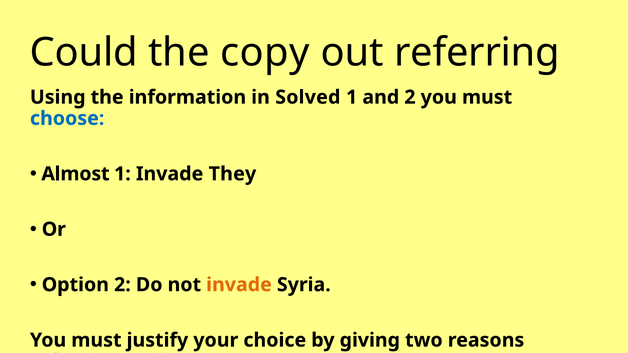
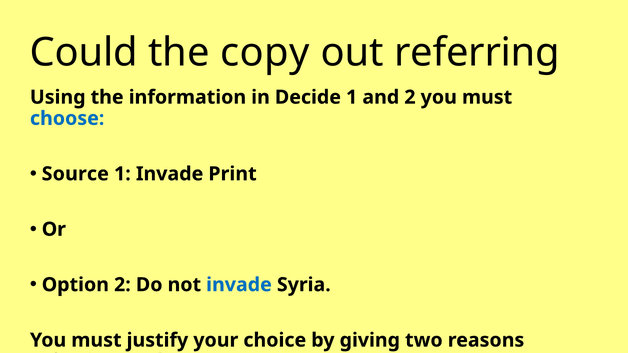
Solved: Solved -> Decide
Almost: Almost -> Source
They: They -> Print
invade at (239, 285) colour: orange -> blue
